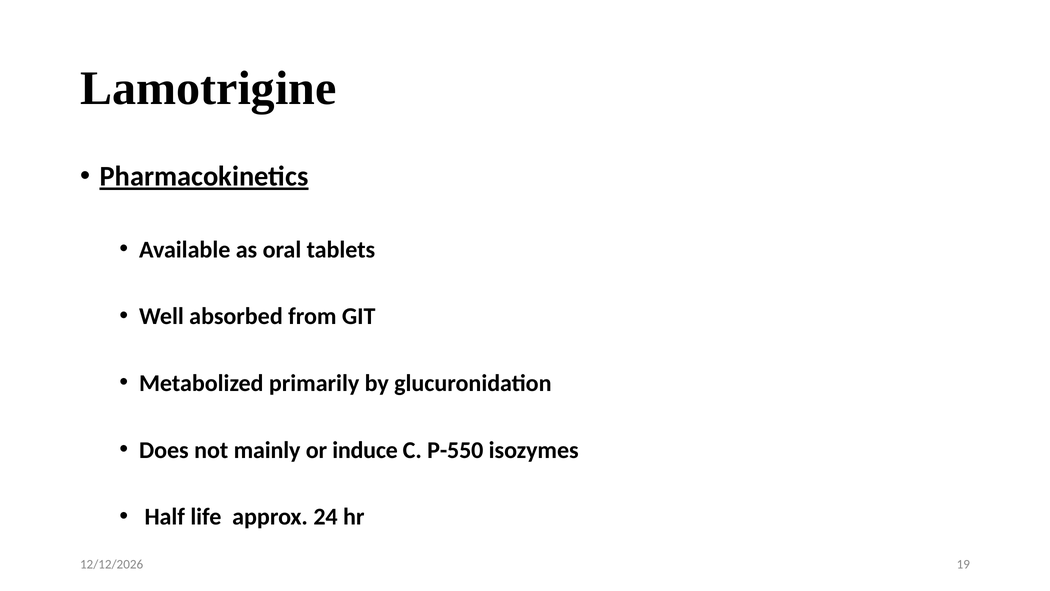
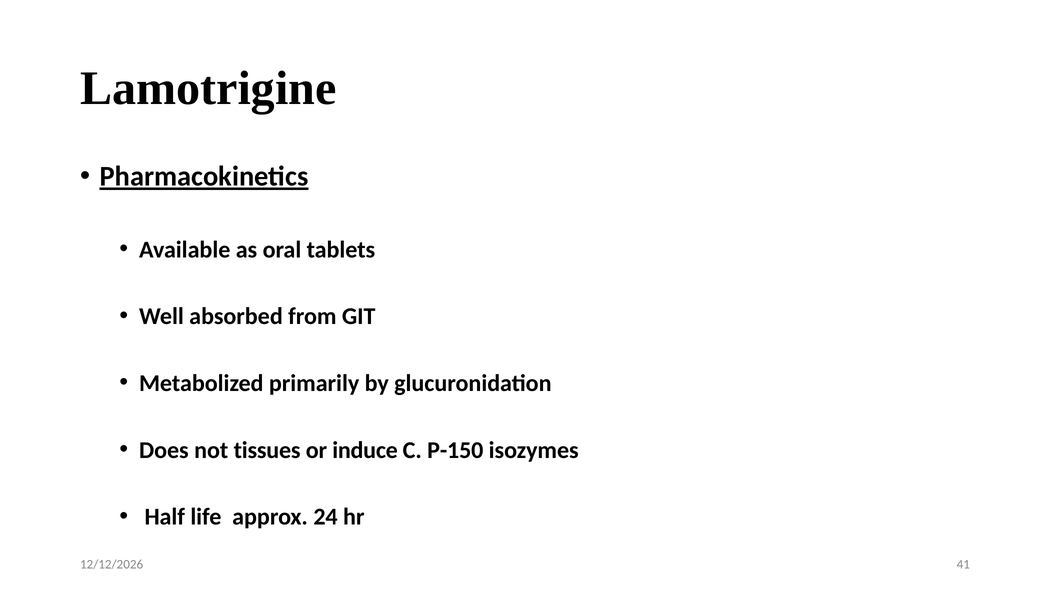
mainly: mainly -> tissues
P-550: P-550 -> P-150
19: 19 -> 41
